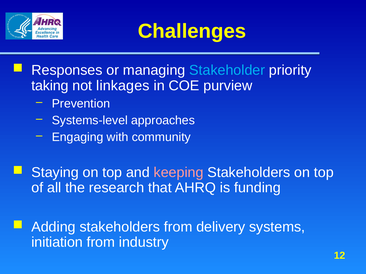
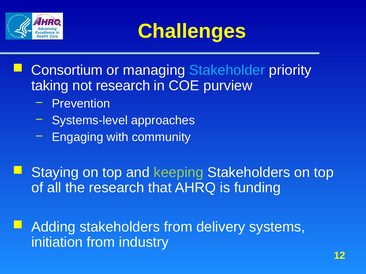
Responses: Responses -> Consortium
not linkages: linkages -> research
keeping colour: pink -> light green
